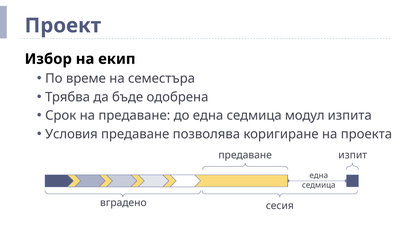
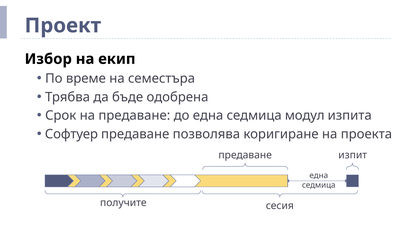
Условия: Условия -> Софтуер
вградено: вградено -> получите
